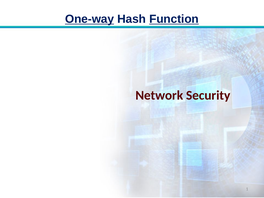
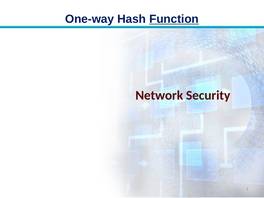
One-way underline: present -> none
